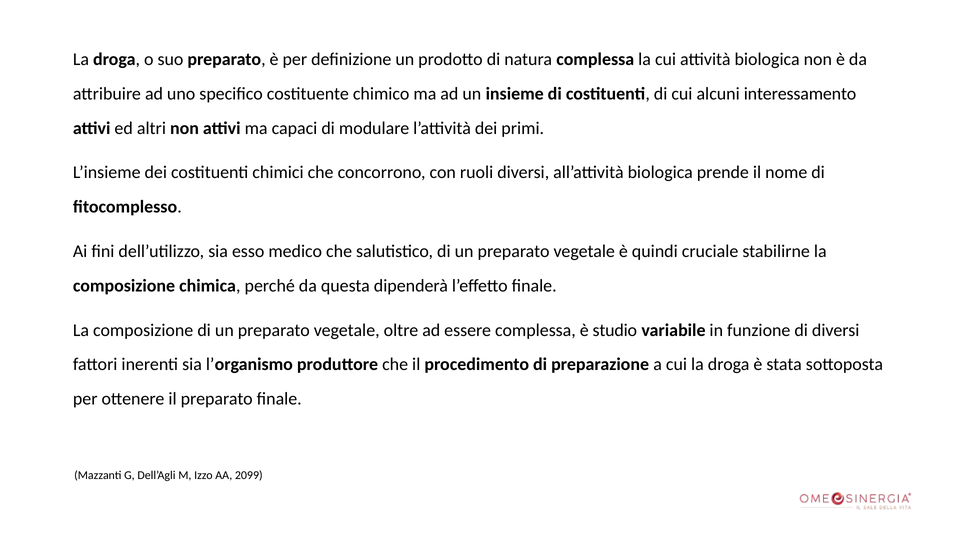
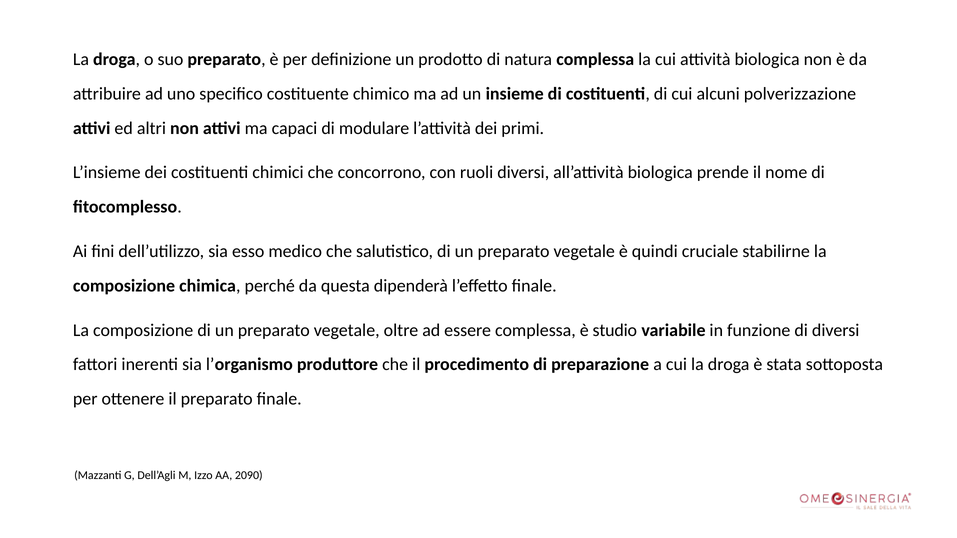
interessamento: interessamento -> polverizzazione
2099: 2099 -> 2090
